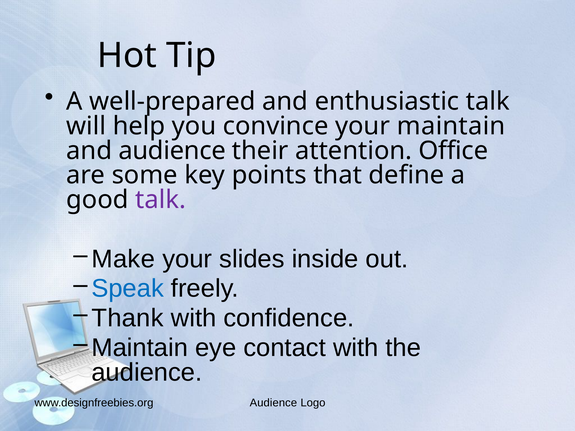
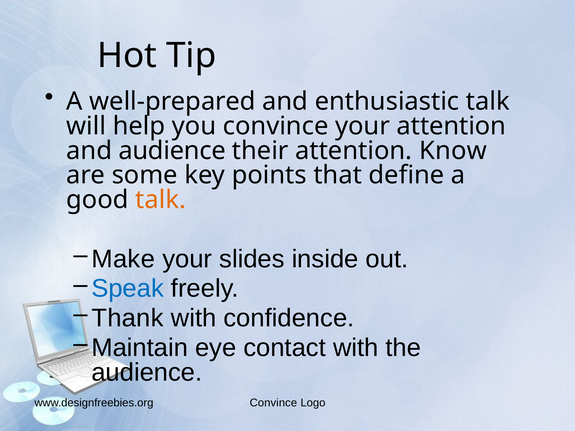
your maintain: maintain -> attention
Office: Office -> Know
talk at (161, 200) colour: purple -> orange
www.designfreebies.org Audience: Audience -> Convince
